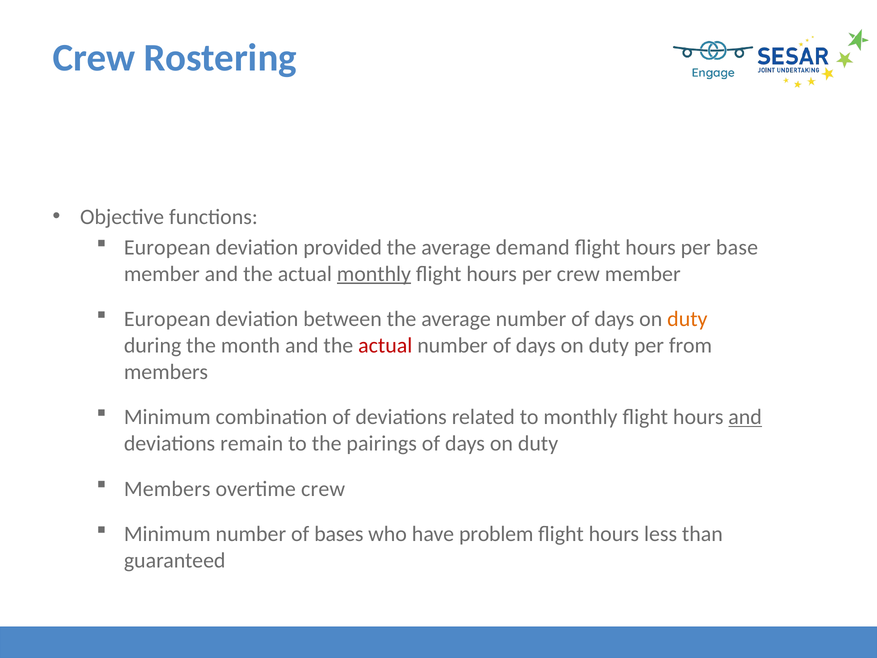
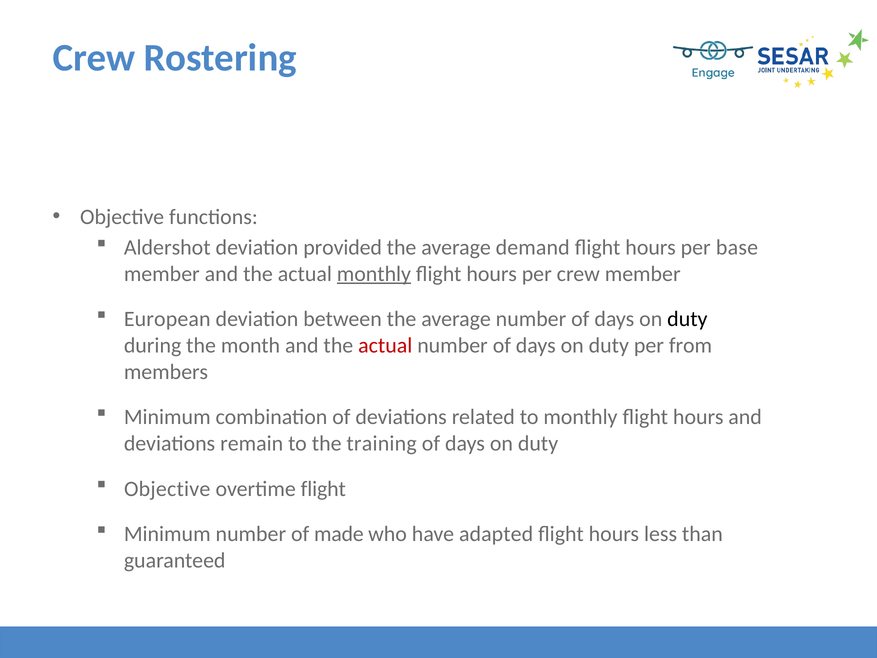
European at (167, 247): European -> Aldershot
duty at (687, 319) colour: orange -> black
and at (745, 417) underline: present -> none
pairings: pairings -> training
Members at (167, 489): Members -> Objective
overtime crew: crew -> flight
bases: bases -> made
problem: problem -> adapted
